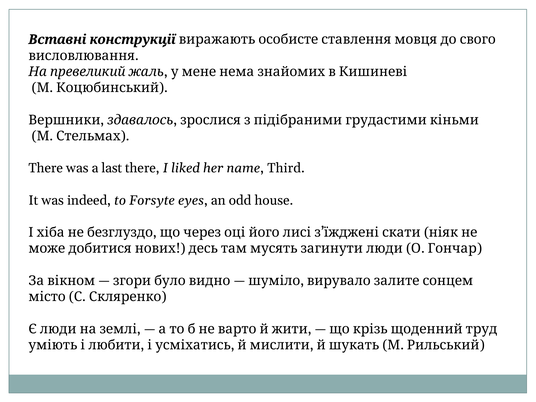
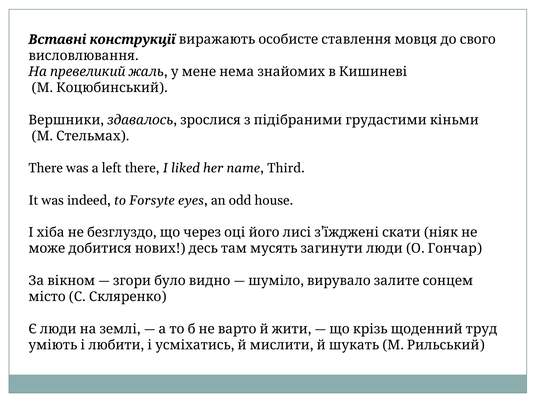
last: last -> left
